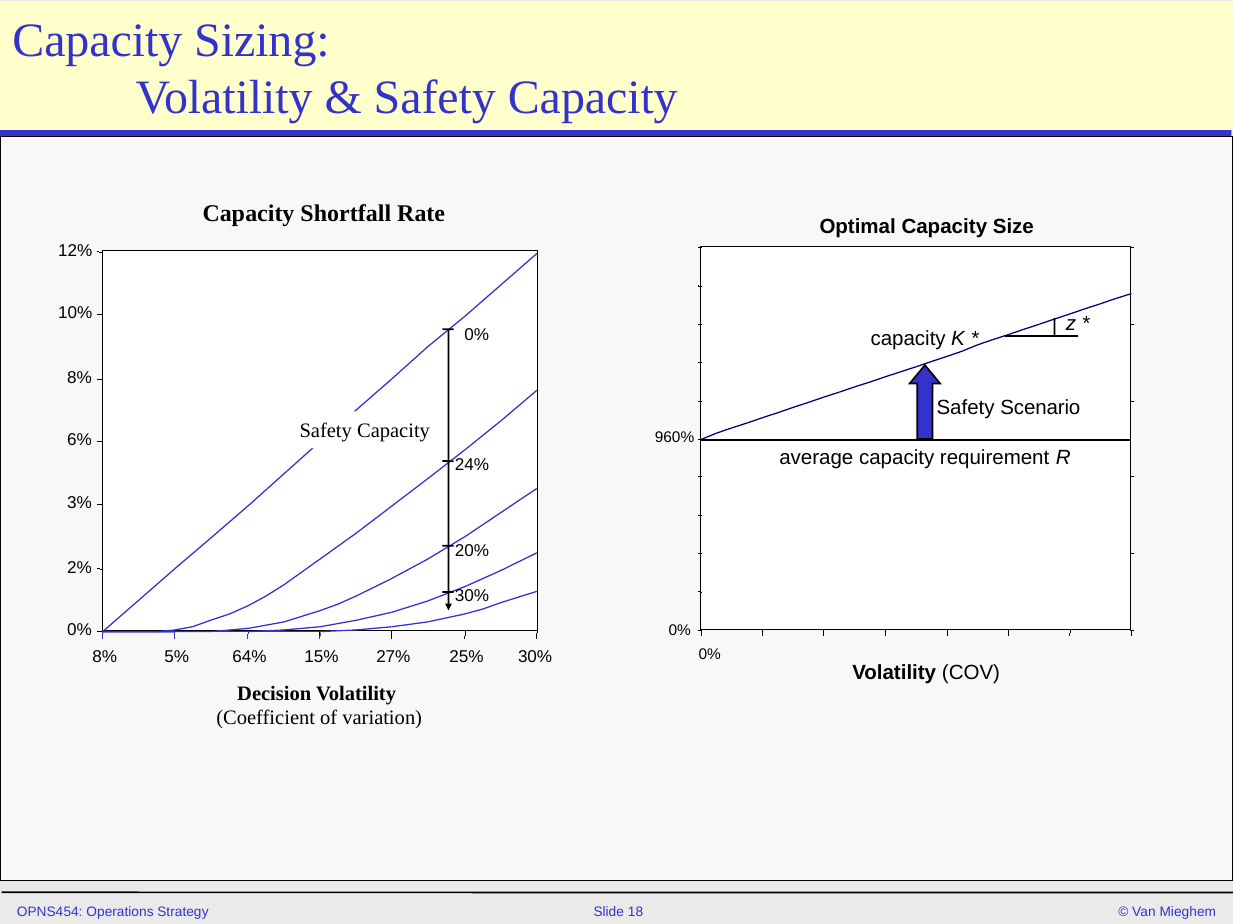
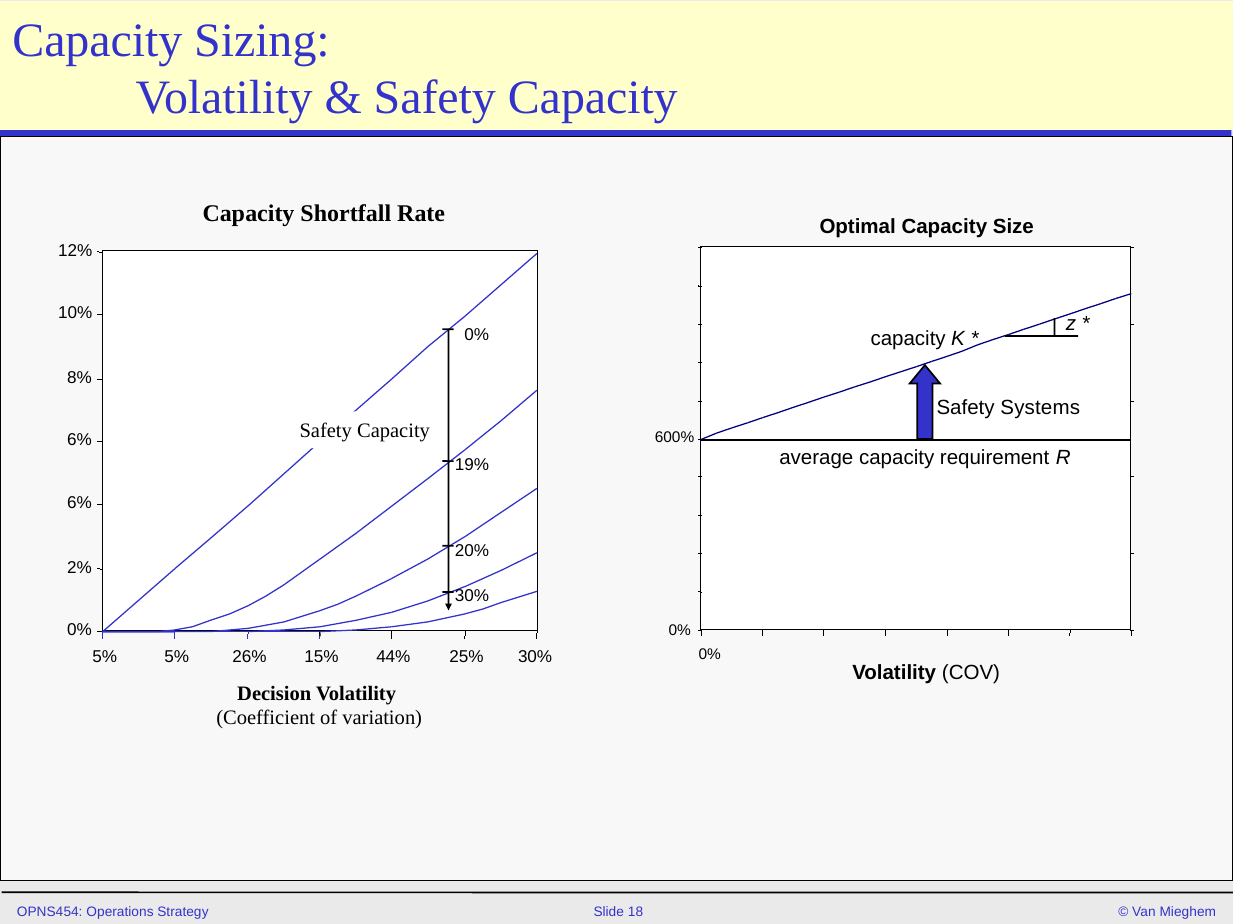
Scenario: Scenario -> Systems
960%: 960% -> 600%
24%: 24% -> 19%
3% at (80, 503): 3% -> 6%
8% at (105, 657): 8% -> 5%
64%: 64% -> 26%
27%: 27% -> 44%
